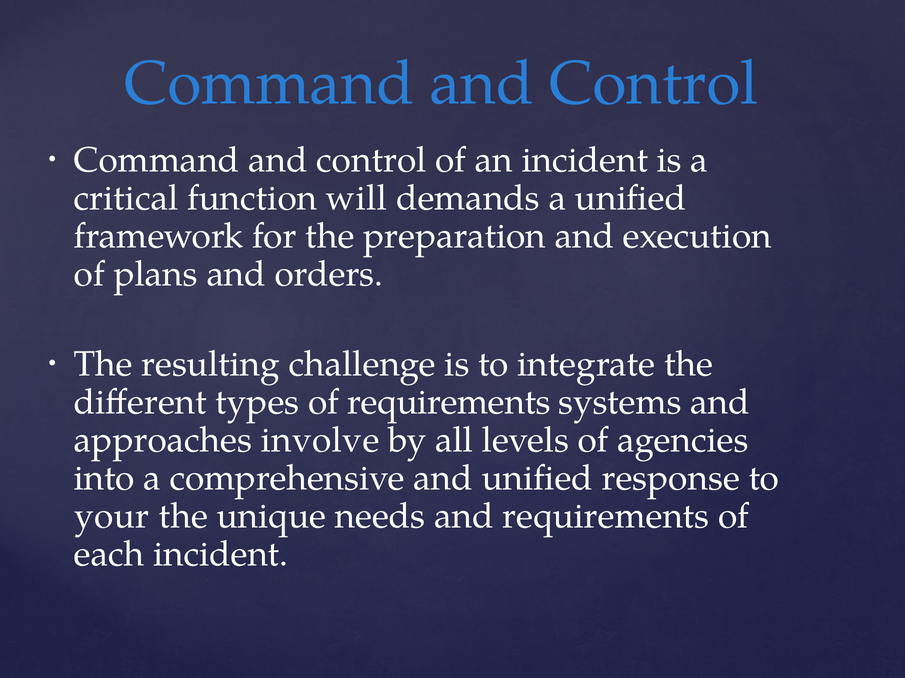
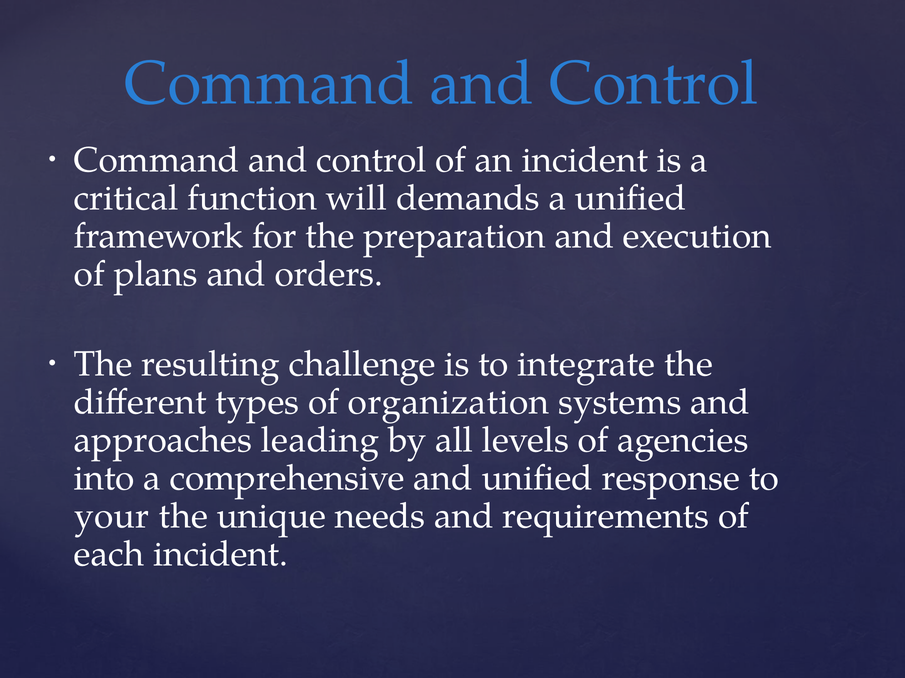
of requirements: requirements -> organization
involve: involve -> leading
